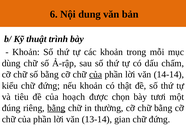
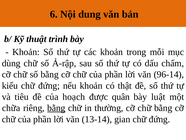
của at (96, 74) underline: present -> none
14-14: 14-14 -> 96-14
chọn: chọn -> quân
tươi: tươi -> luật
đúng: đúng -> chữa
